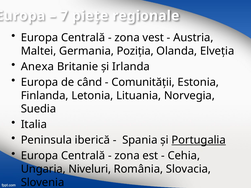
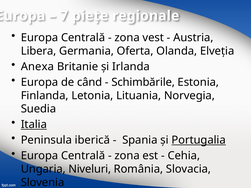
Maltei: Maltei -> Libera
Poziţia: Poziţia -> Oferta
Comunităţii: Comunităţii -> Schimbările
Italia underline: none -> present
